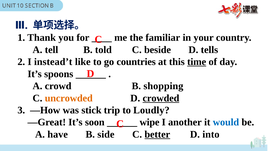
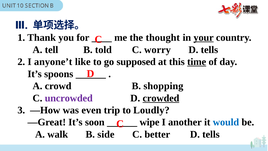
familiar: familiar -> thought
your underline: none -> present
beside: beside -> worry
instead’t: instead’t -> anyone’t
countries: countries -> supposed
uncrowded colour: orange -> purple
stick: stick -> even
have: have -> walk
better underline: present -> none
into at (211, 134): into -> tells
